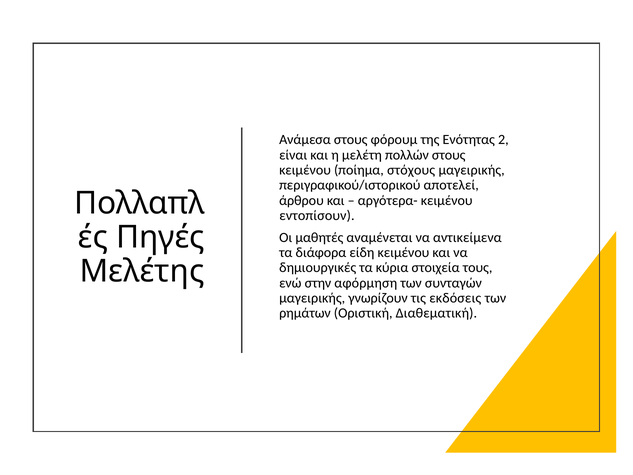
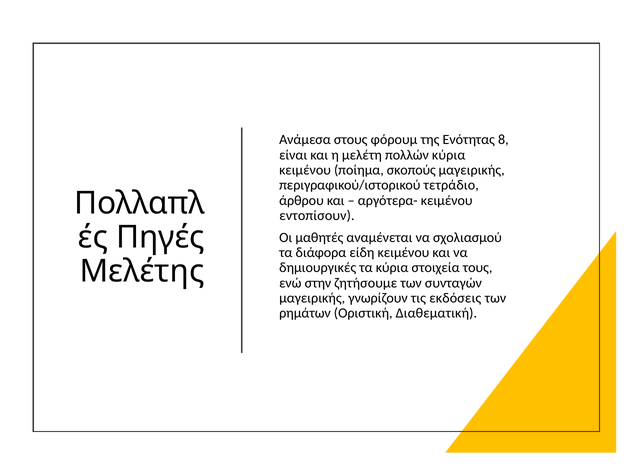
2: 2 -> 8
πολλών στους: στους -> κύρια
στόχους: στόχους -> σκοπούς
αποτελεί: αποτελεί -> τετράδιο
αντικείμενα: αντικείμενα -> σχολιασμού
αφόρμηση: αφόρμηση -> ζητήσουμε
